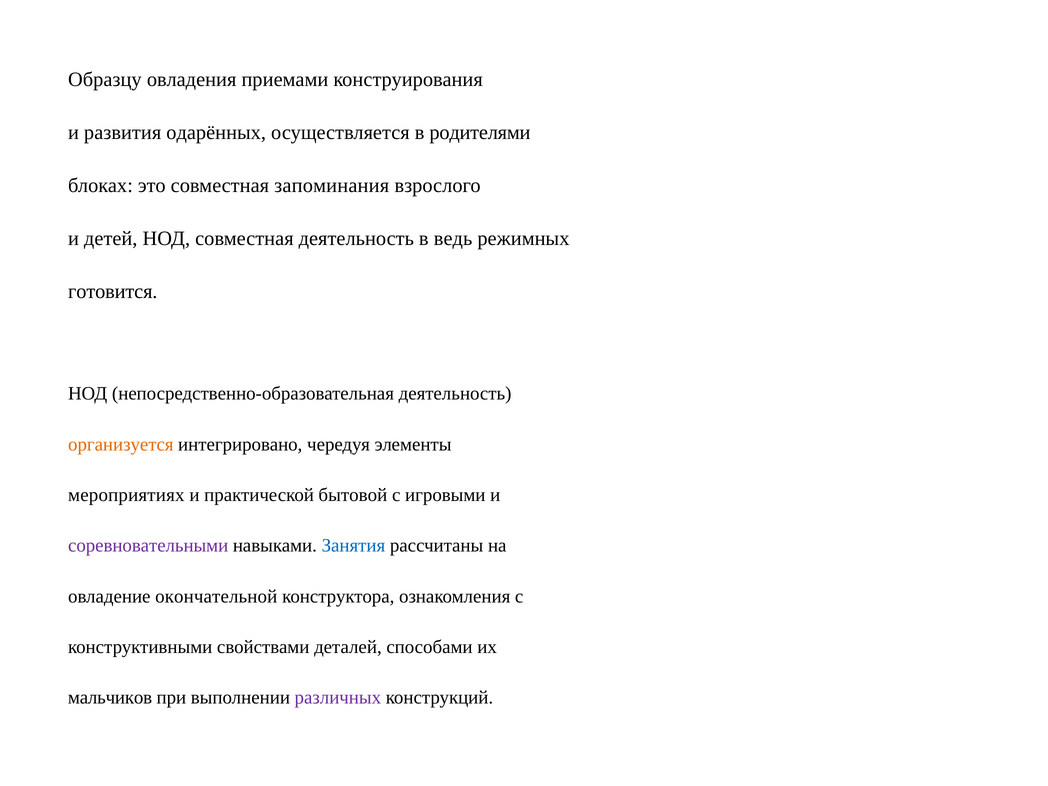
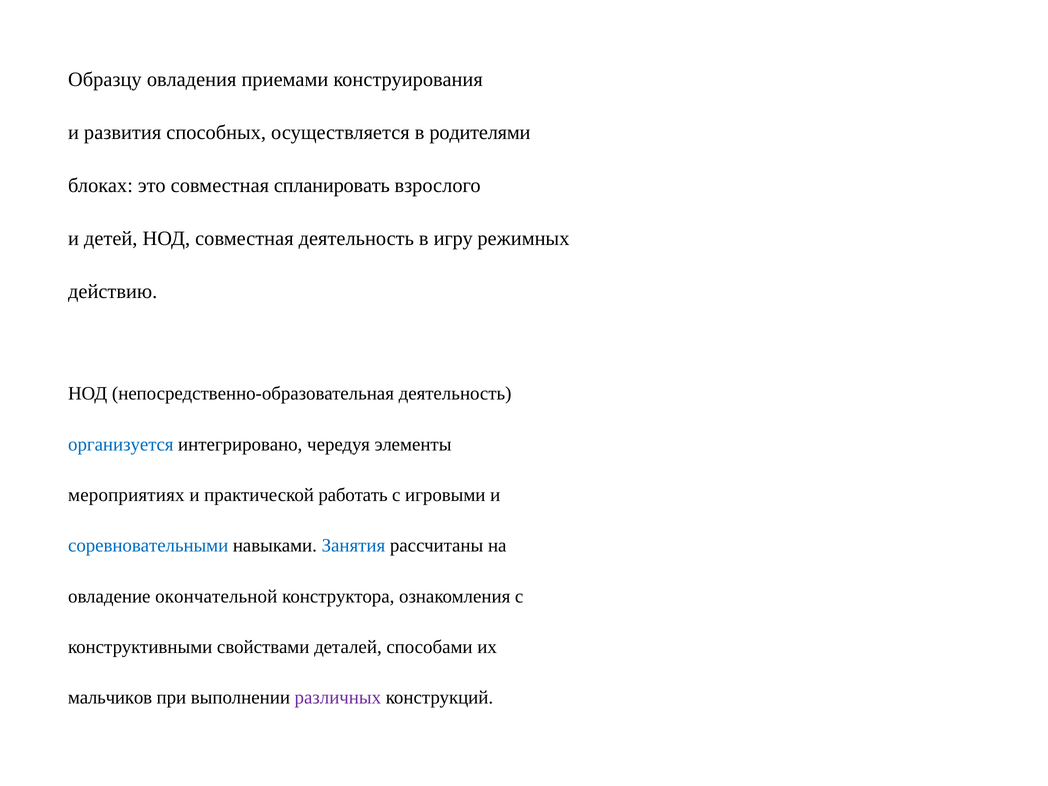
одарённых: одарённых -> способных
запоминания: запоминания -> спланировать
ведь: ведь -> игру
готовится: готовится -> действию
организуется colour: orange -> blue
бытовой: бытовой -> работать
соревновательными colour: purple -> blue
